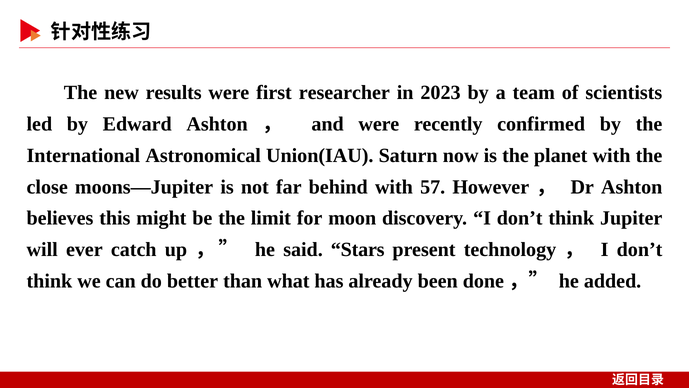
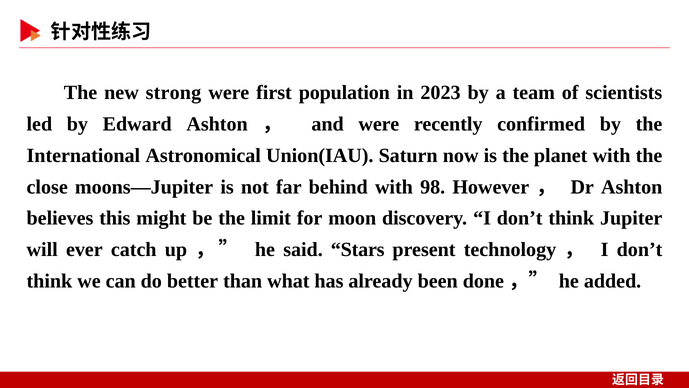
results: results -> strong
researcher: researcher -> population
57: 57 -> 98
